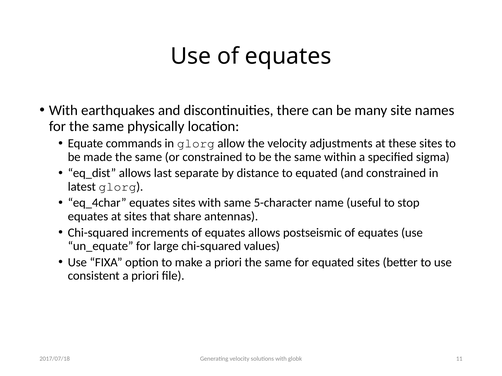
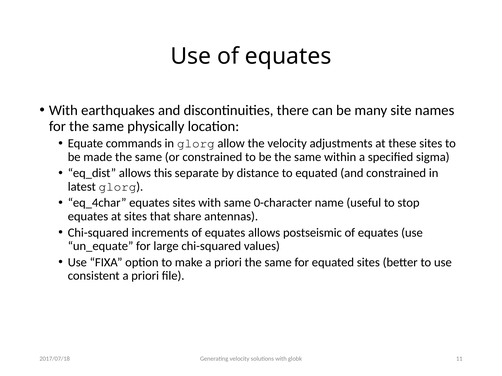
last: last -> this
5-character: 5-character -> 0-character
